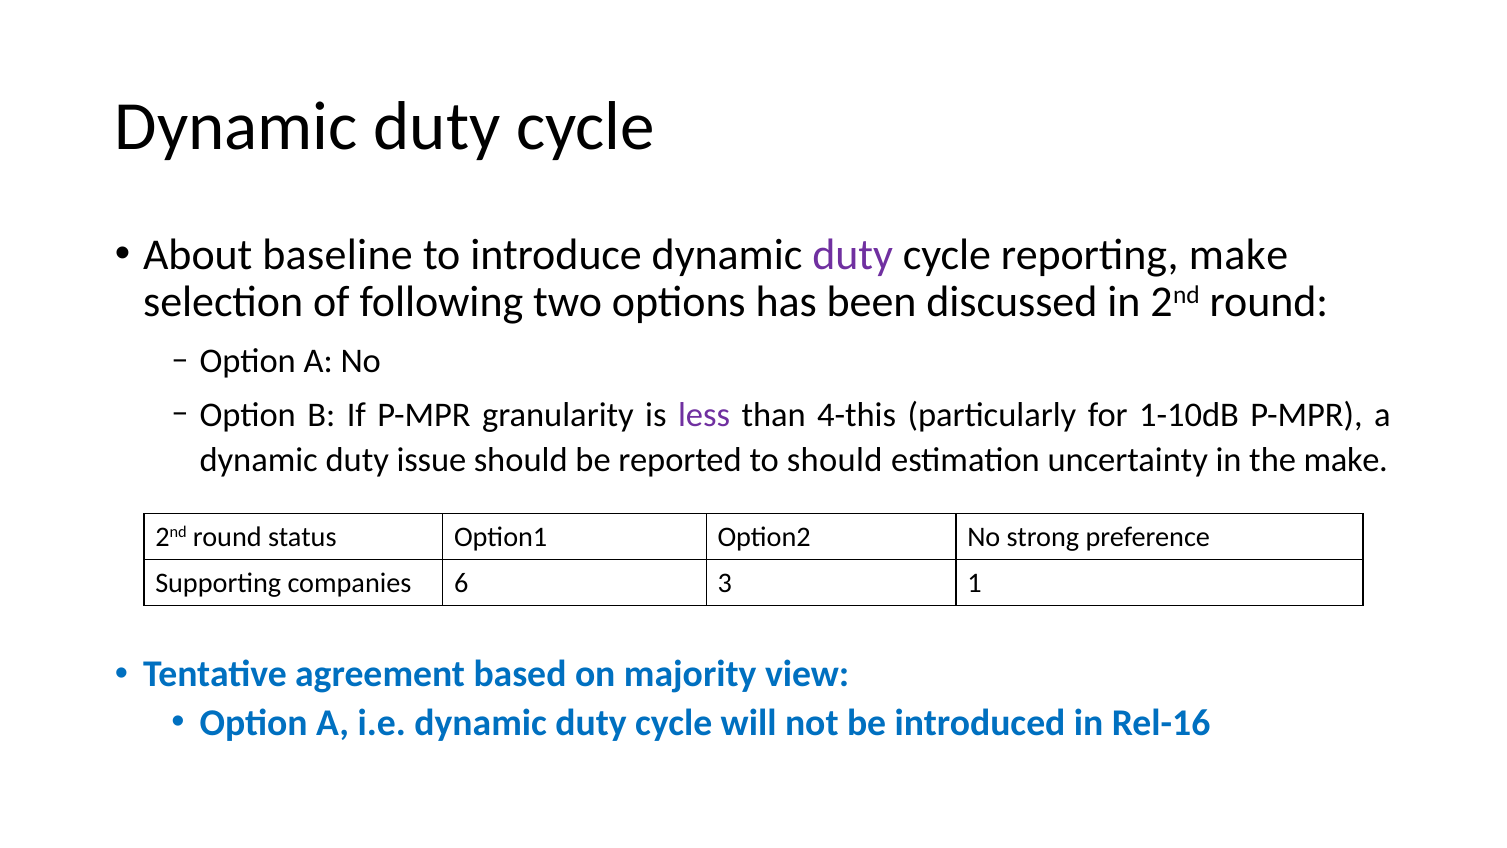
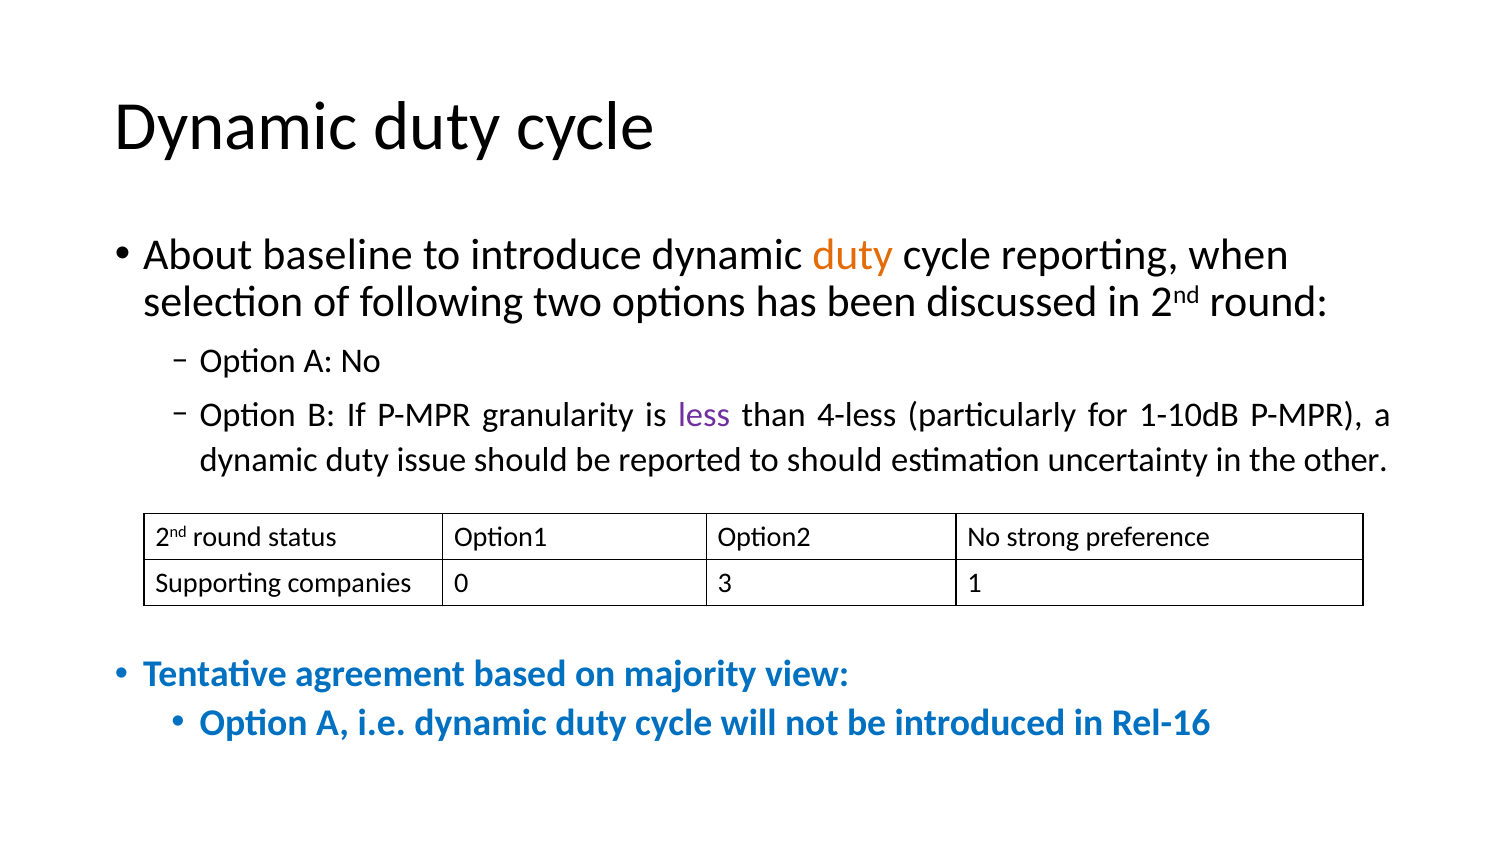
duty at (853, 255) colour: purple -> orange
reporting make: make -> when
4-this: 4-this -> 4-less
the make: make -> other
6: 6 -> 0
